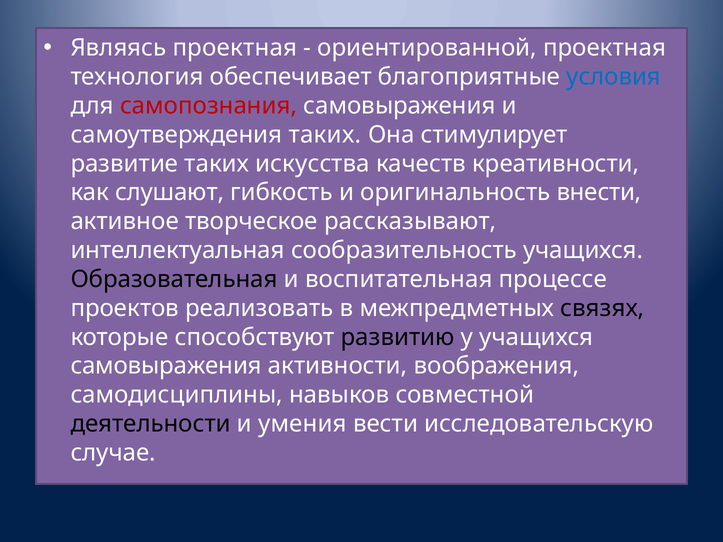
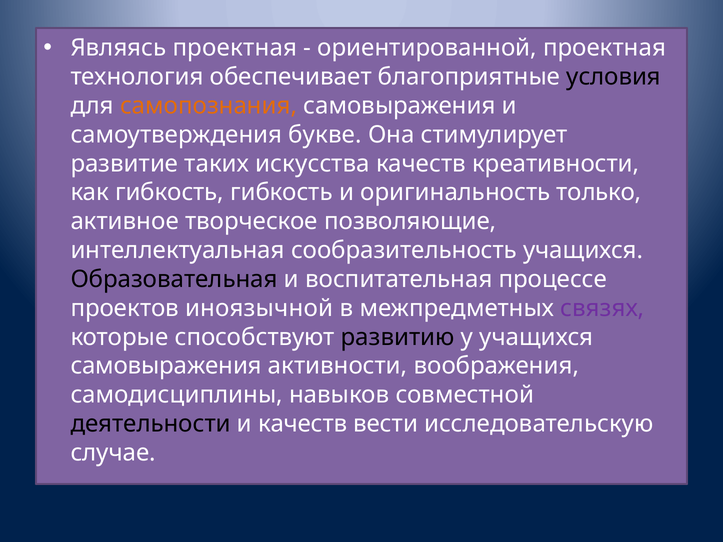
условия colour: blue -> black
самопознания colour: red -> orange
самоутверждения таких: таких -> букве
как слушают: слушают -> гибкость
внести: внести -> только
рассказывают: рассказывают -> позволяющие
реализовать: реализовать -> иноязычной
связях colour: black -> purple
и умения: умения -> качеств
